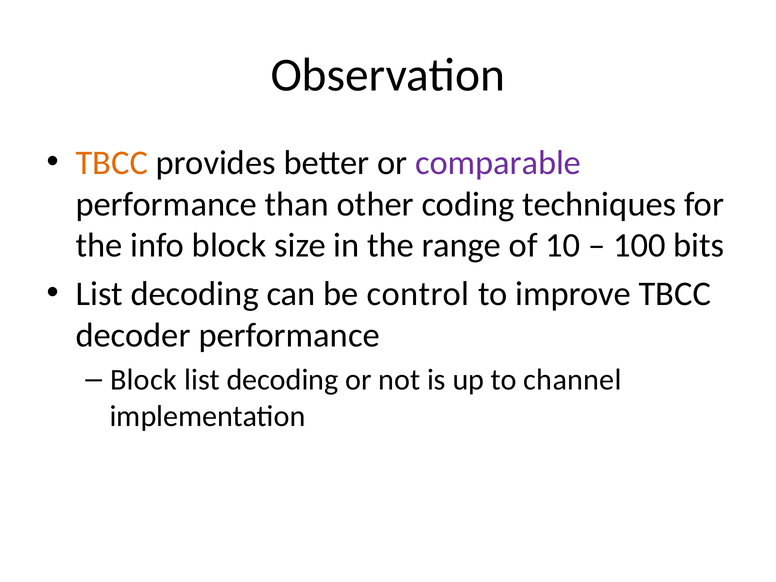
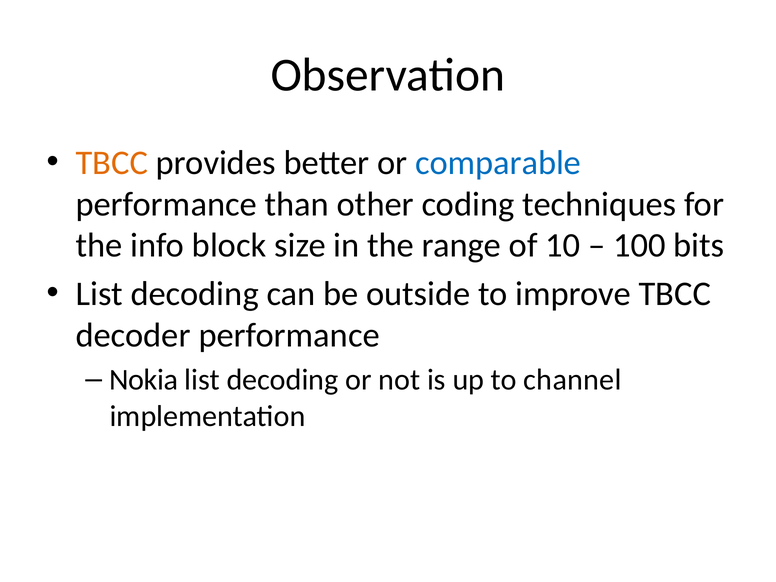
comparable colour: purple -> blue
control: control -> outside
Block at (143, 380): Block -> Nokia
